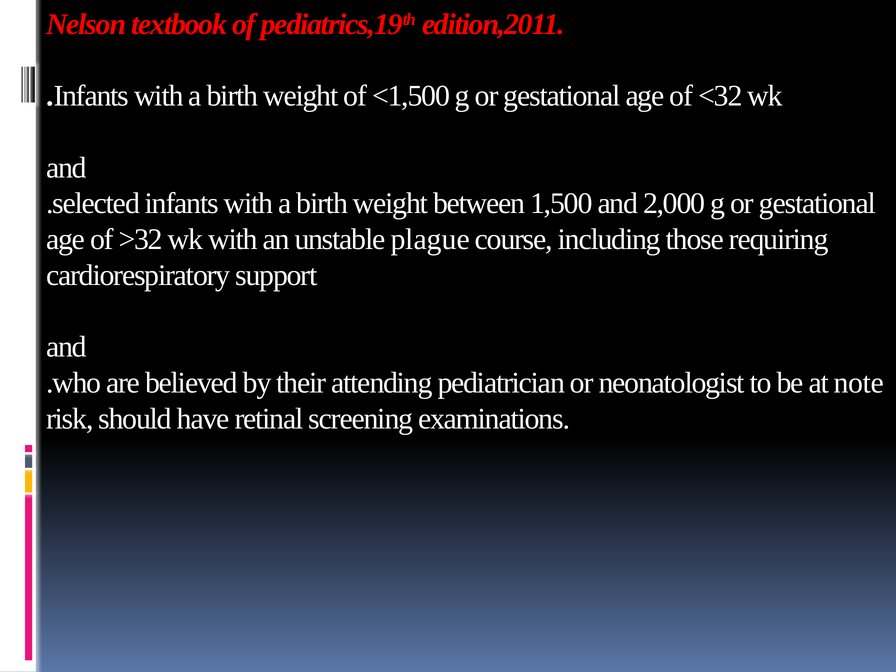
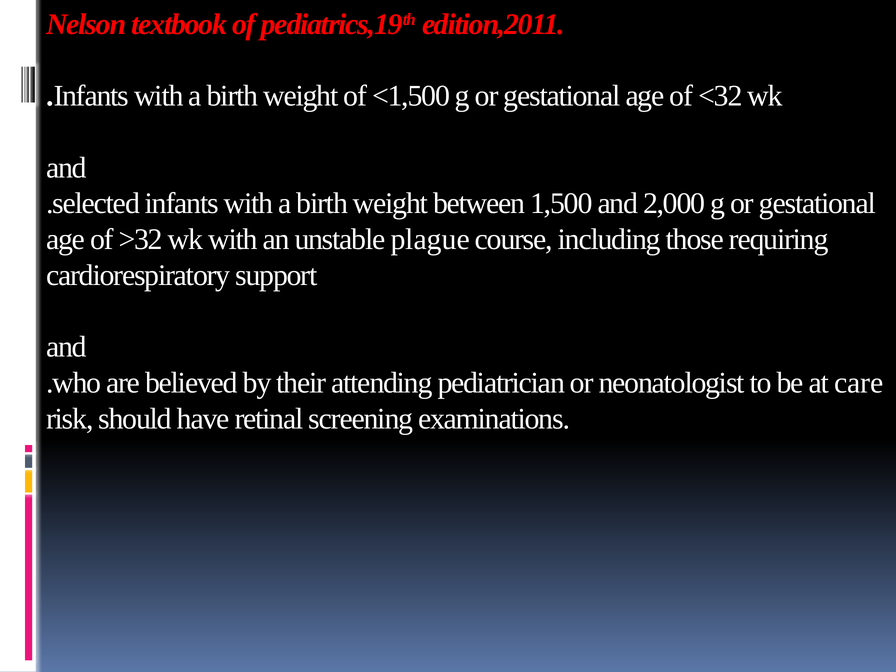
note: note -> care
